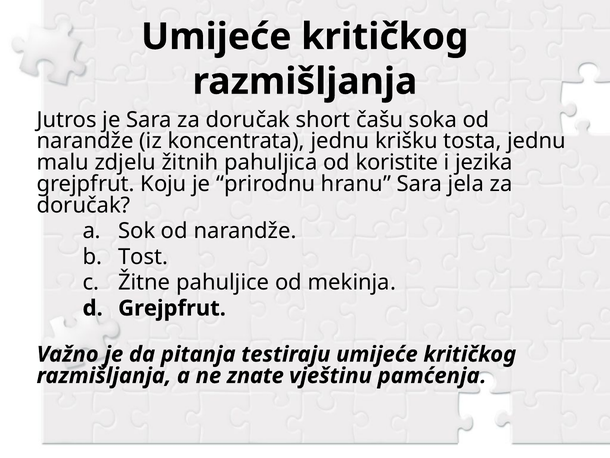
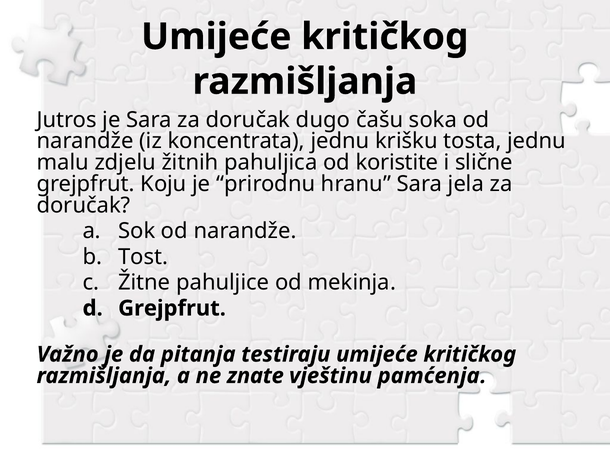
short: short -> dugo
jezika: jezika -> slične
